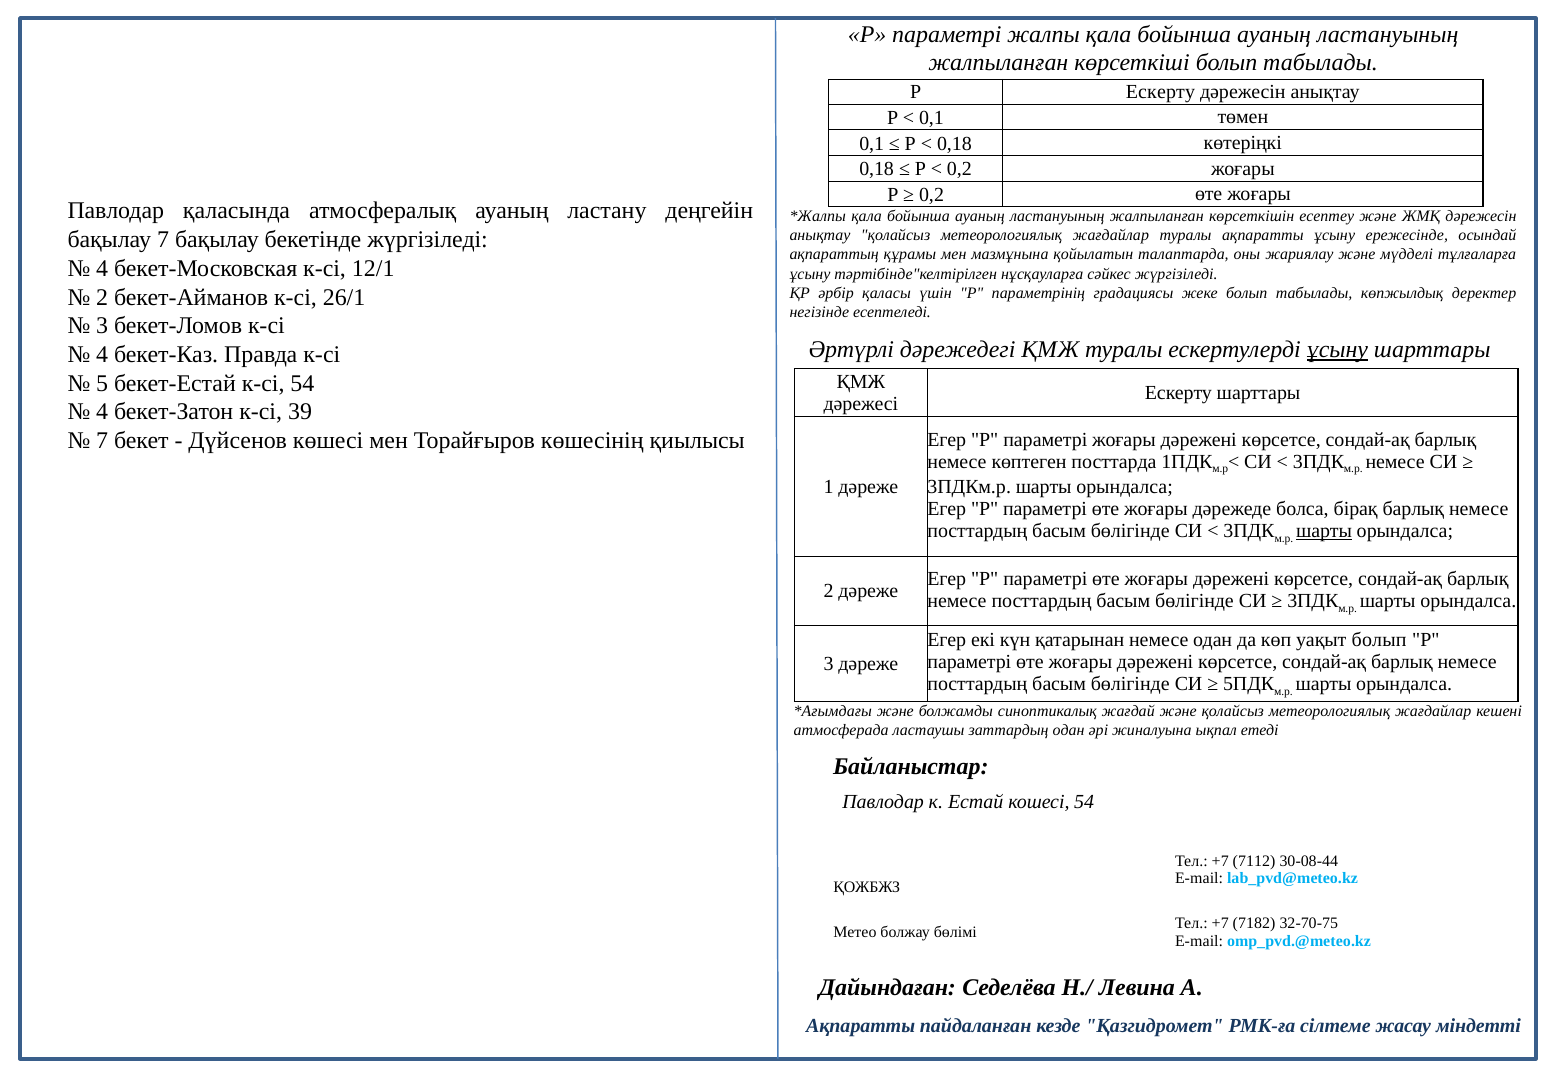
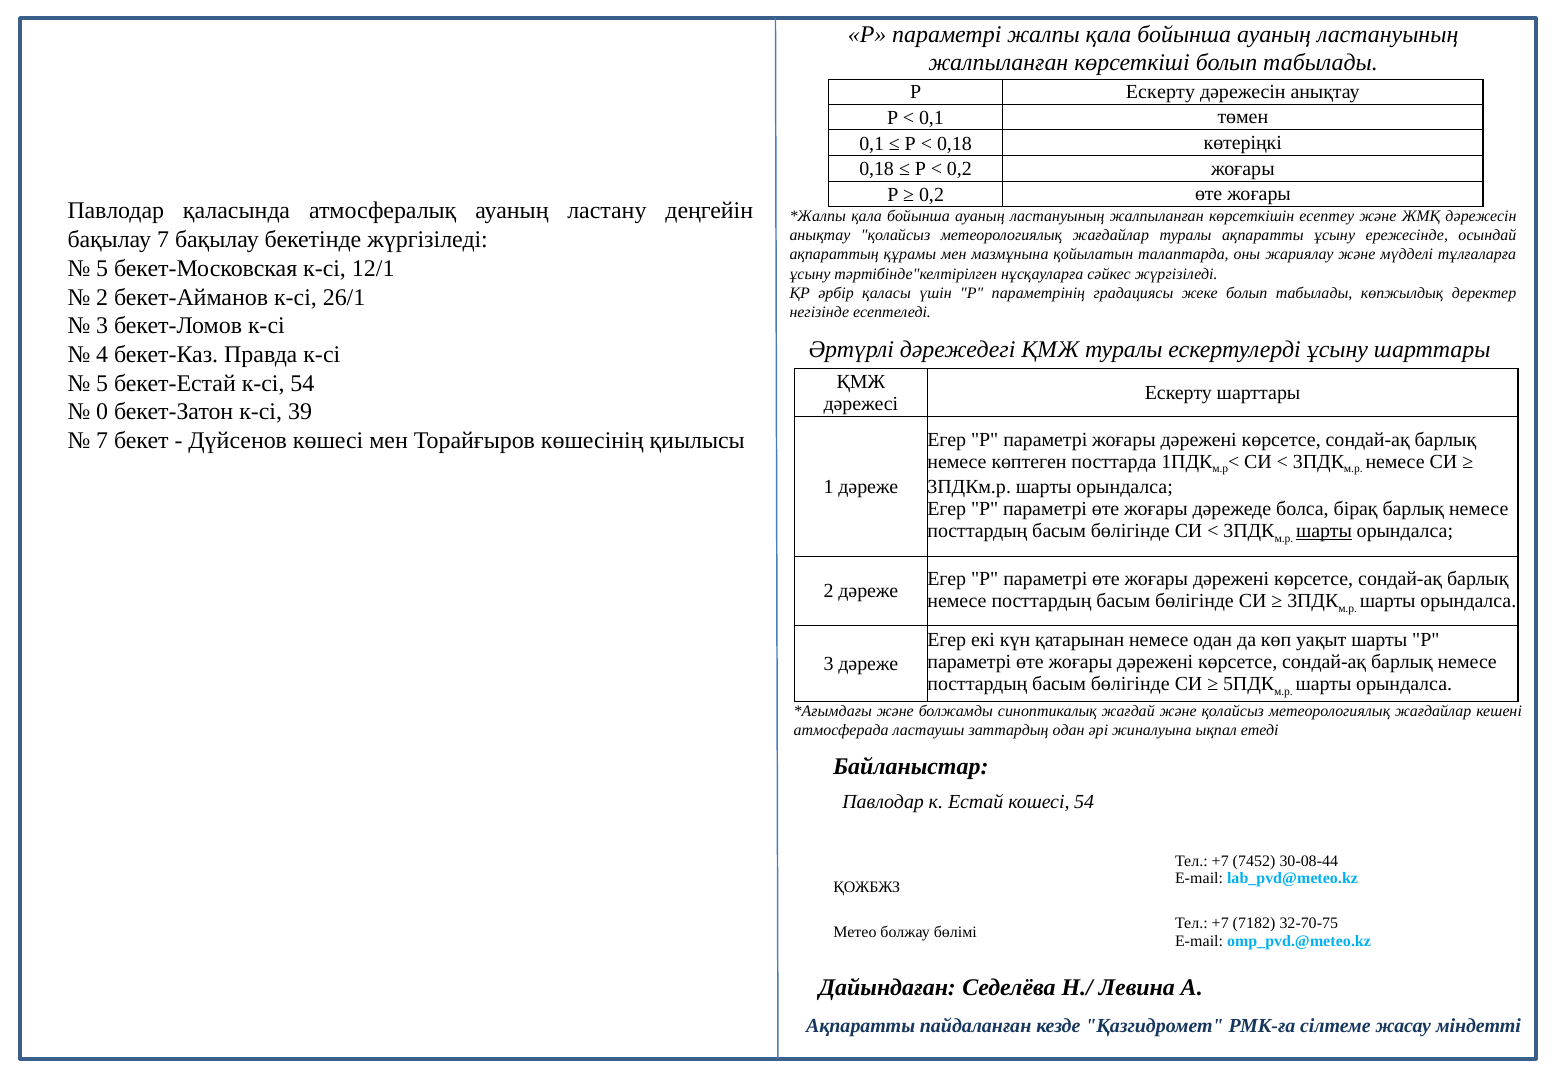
4 at (102, 268): 4 -> 5
ұсыну at (1337, 350) underline: present -> none
4 at (102, 412): 4 -> 0
уақыт болып: болып -> шарты
7112: 7112 -> 7452
